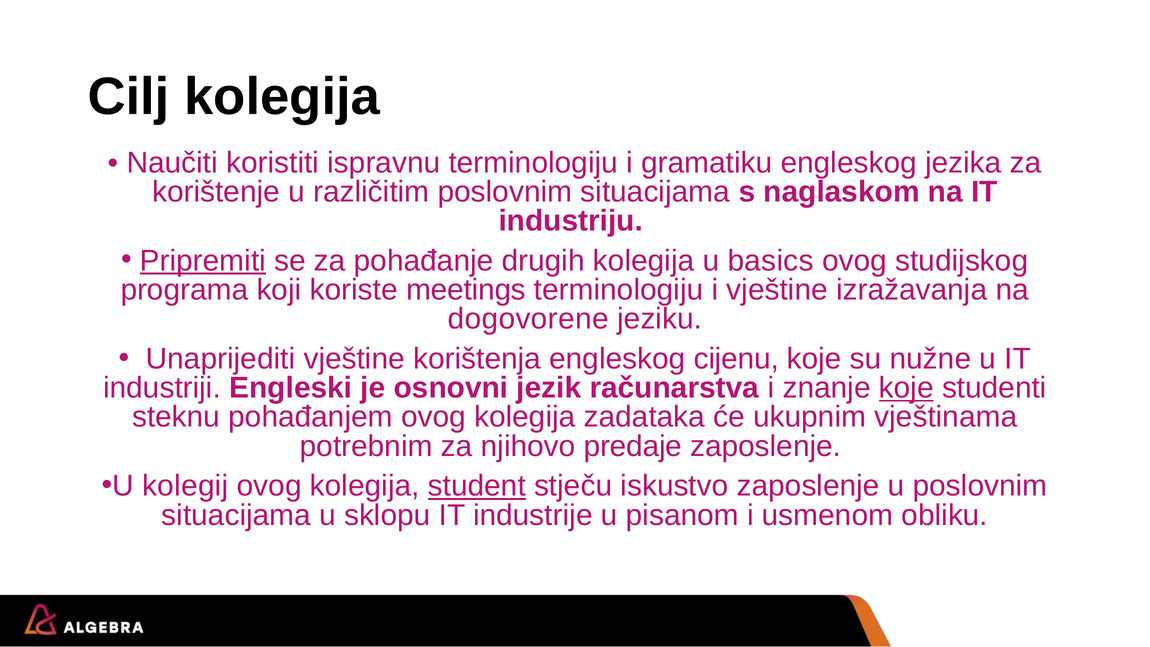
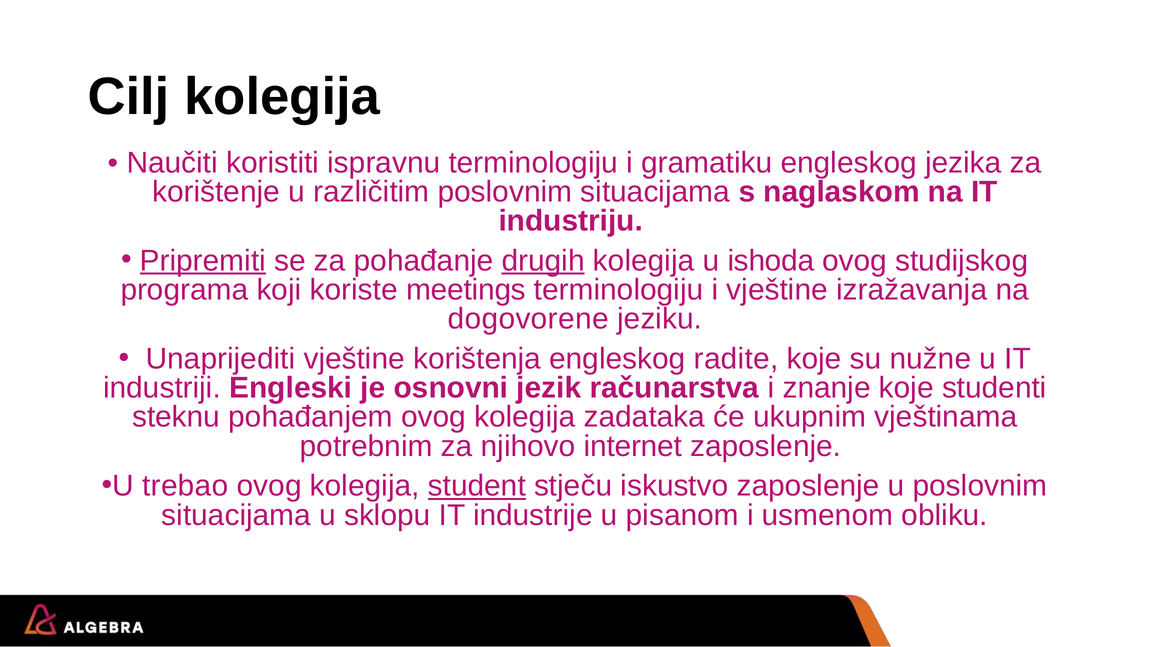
drugih underline: none -> present
basics: basics -> ishoda
cijenu: cijenu -> radite
koje at (906, 388) underline: present -> none
predaje: predaje -> internet
kolegij: kolegij -> trebao
